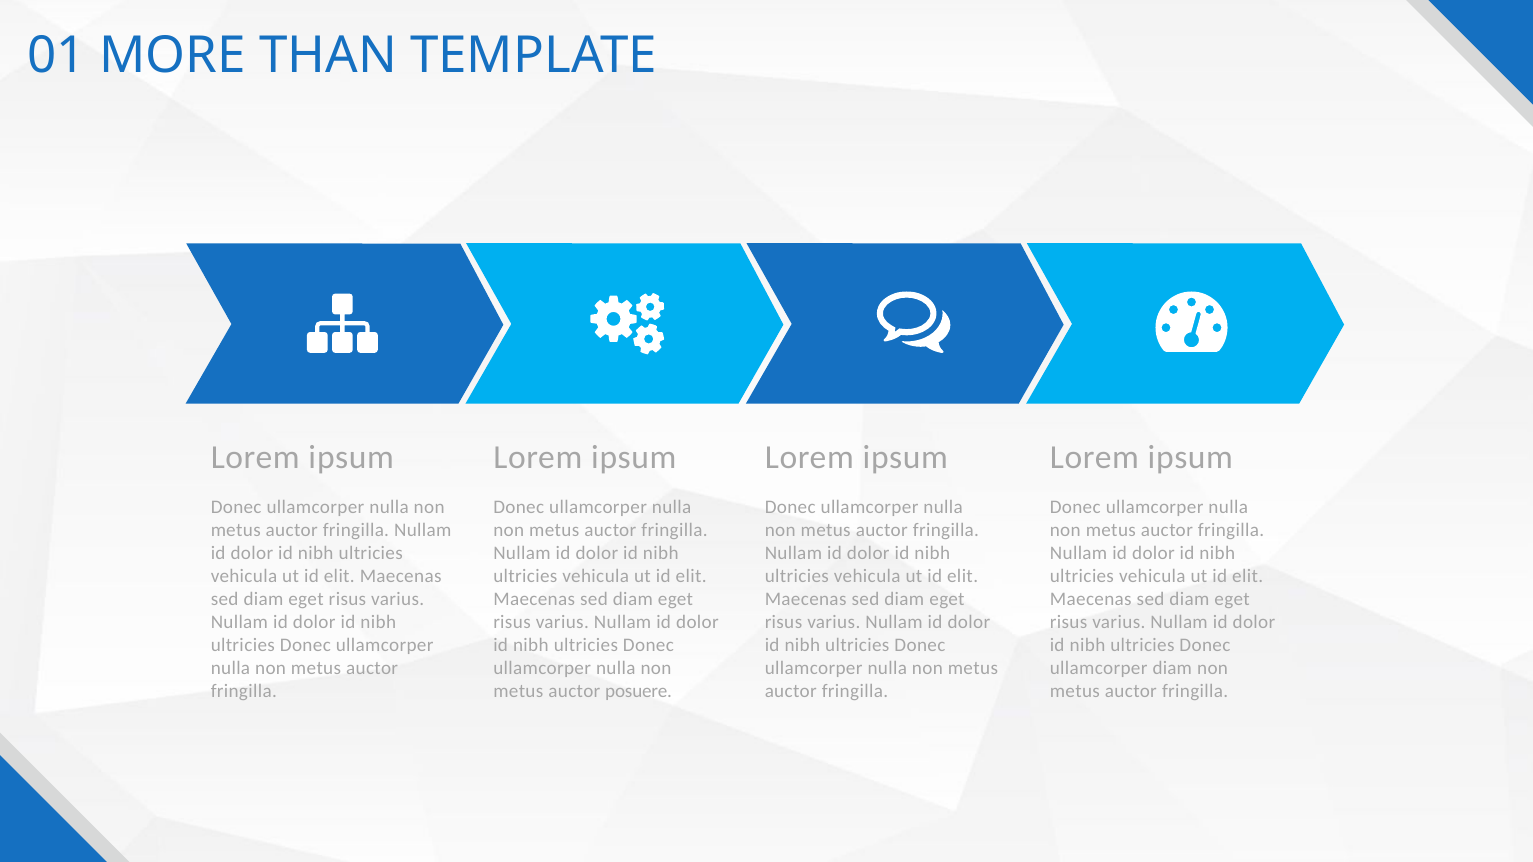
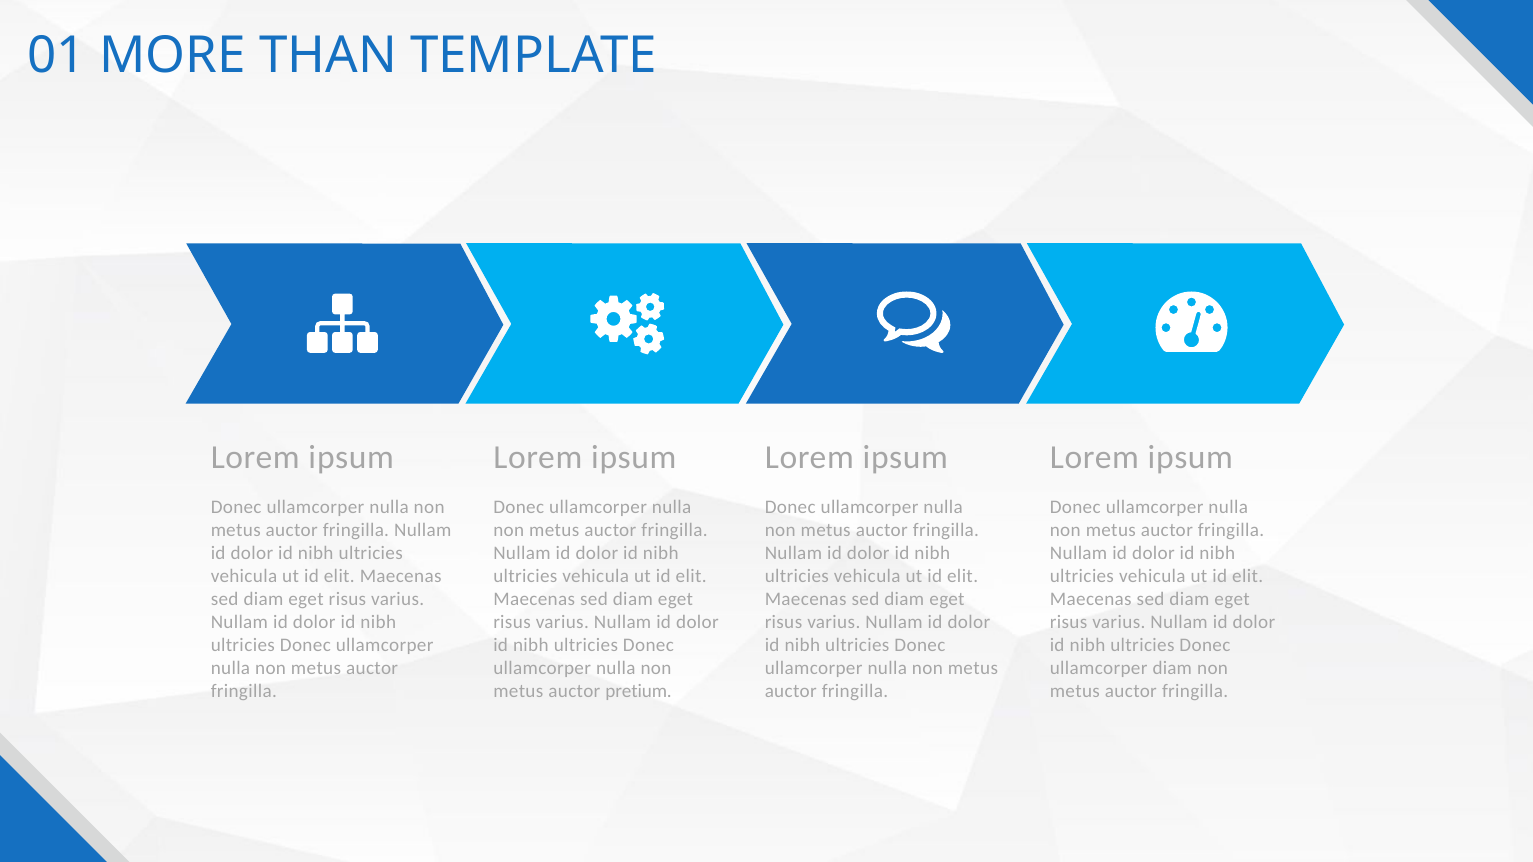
posuere: posuere -> pretium
